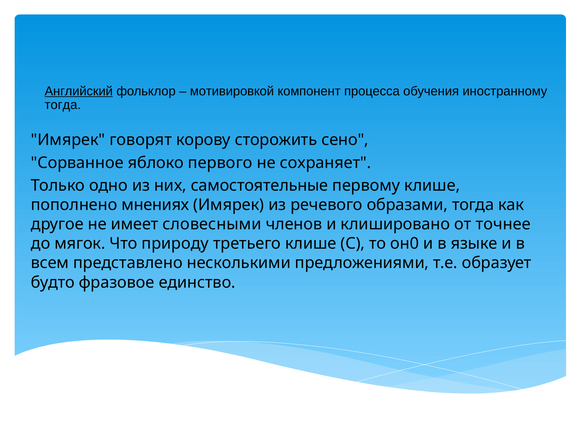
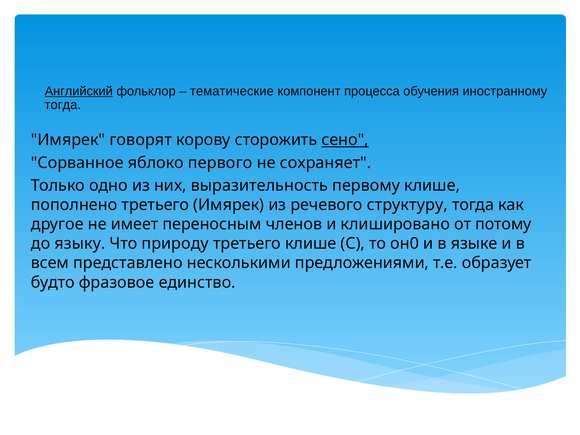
мотивировкой: мотивировкой -> тематические
сено underline: none -> present
самостоятельные: самостоятельные -> выразительность
пополнено мнениях: мнениях -> третьего
образами: образами -> структуру
словесными: словесными -> переносным
точнее: точнее -> потому
мягок: мягок -> языку
